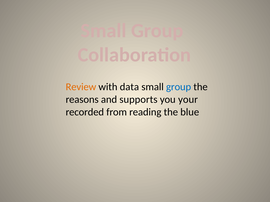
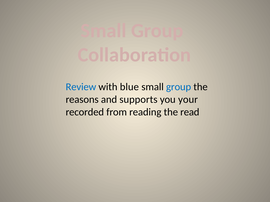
Review colour: orange -> blue
data: data -> blue
blue: blue -> read
